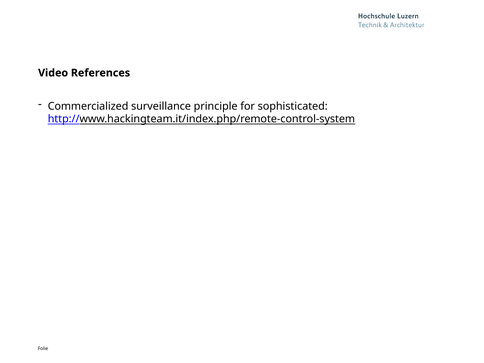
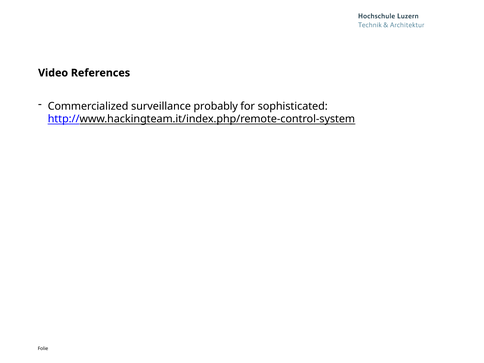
principle: principle -> probably
